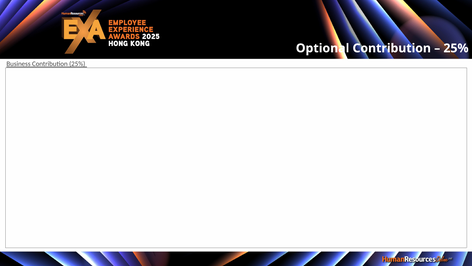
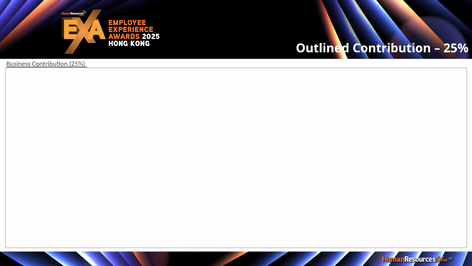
Optional: Optional -> Outlined
